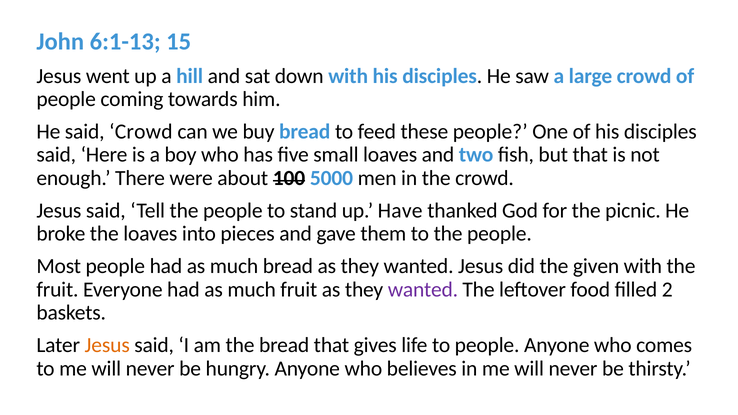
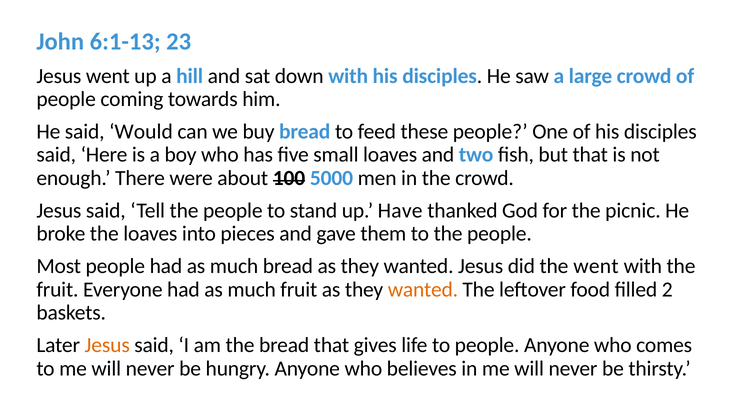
15: 15 -> 23
said Crowd: Crowd -> Would
the given: given -> went
wanted at (423, 290) colour: purple -> orange
